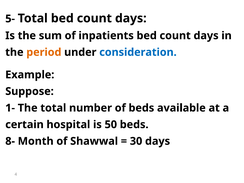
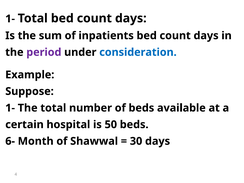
5- at (10, 19): 5- -> 1-
period colour: orange -> purple
8-: 8- -> 6-
